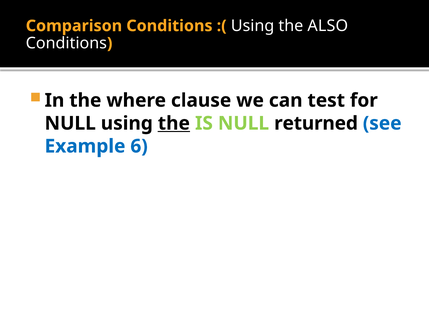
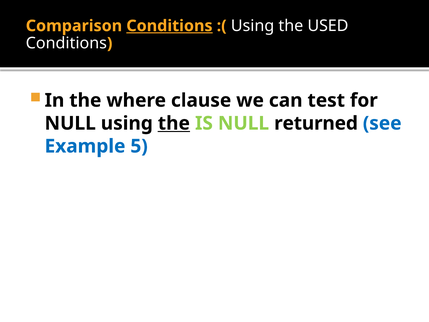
Conditions at (169, 26) underline: none -> present
ALSO: ALSO -> USED
6: 6 -> 5
